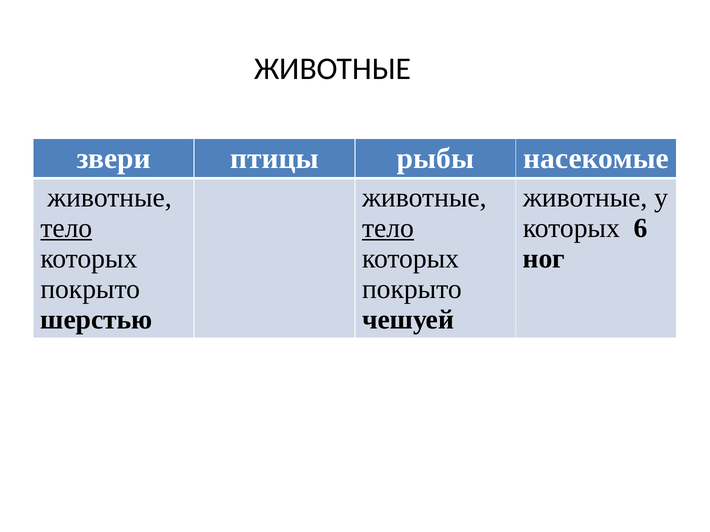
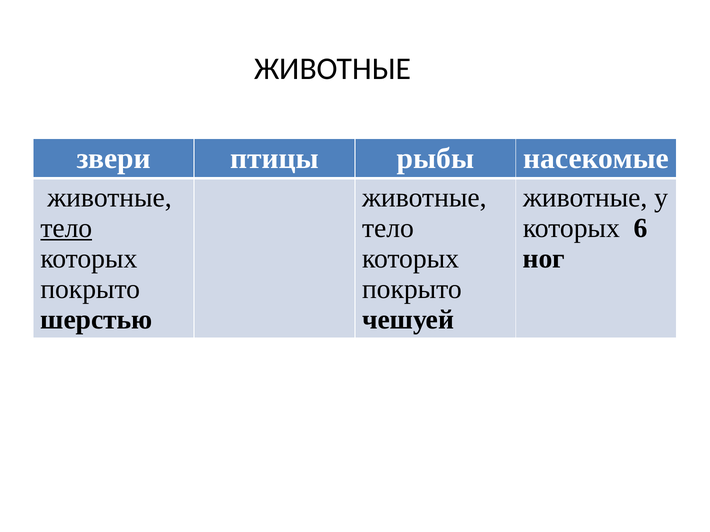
тело at (388, 228) underline: present -> none
